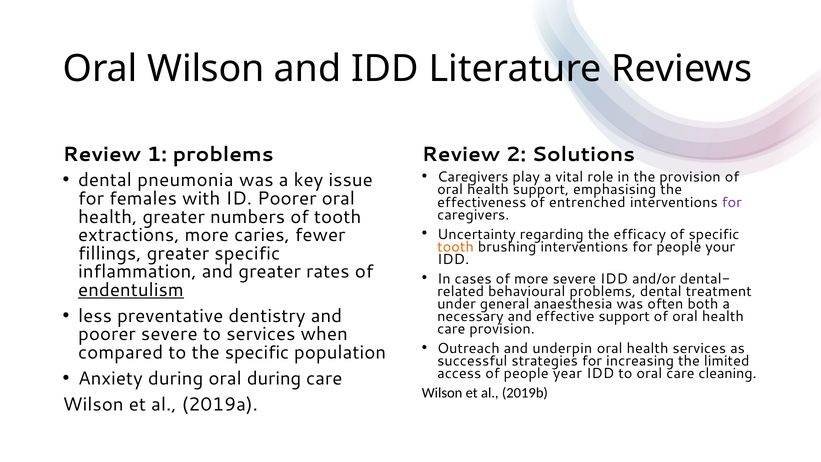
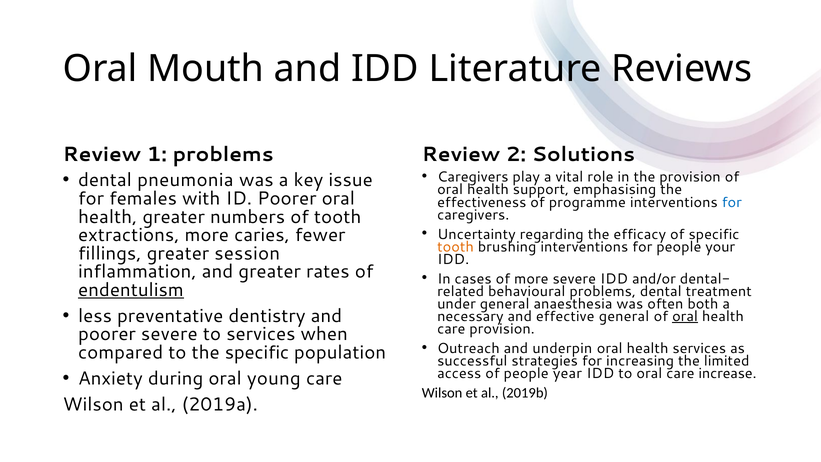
Oral Wilson: Wilson -> Mouth
entrenched: entrenched -> programme
for at (732, 202) colour: purple -> blue
greater specific: specific -> session
effective support: support -> general
oral at (685, 316) underline: none -> present
cleaning: cleaning -> increase
oral during: during -> young
